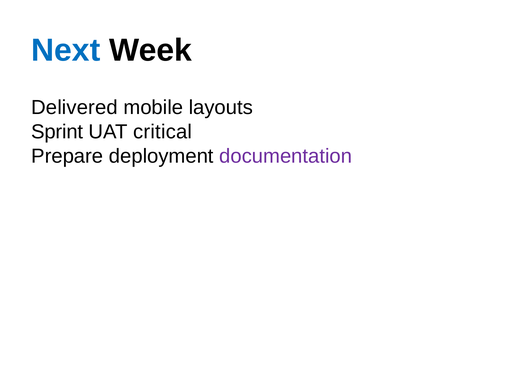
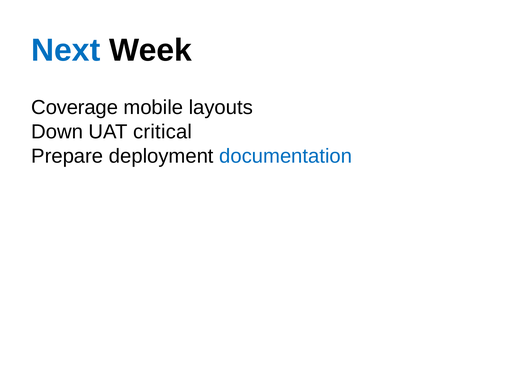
Delivered: Delivered -> Coverage
Sprint: Sprint -> Down
documentation colour: purple -> blue
